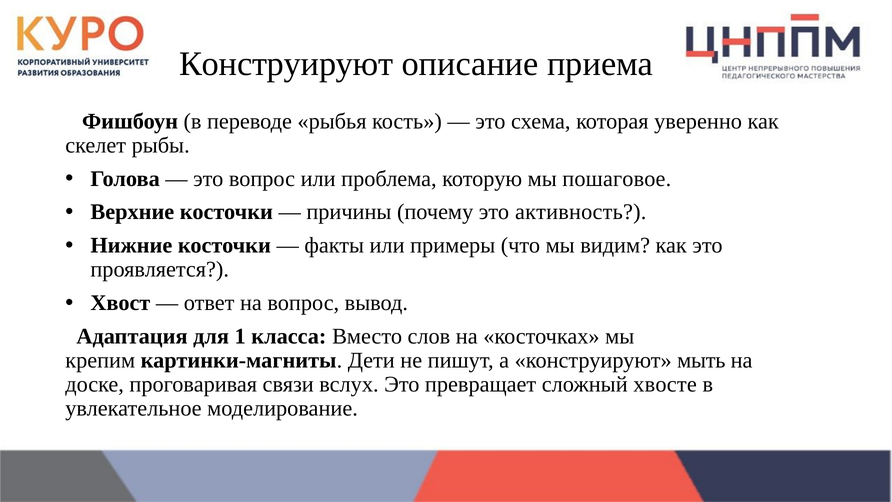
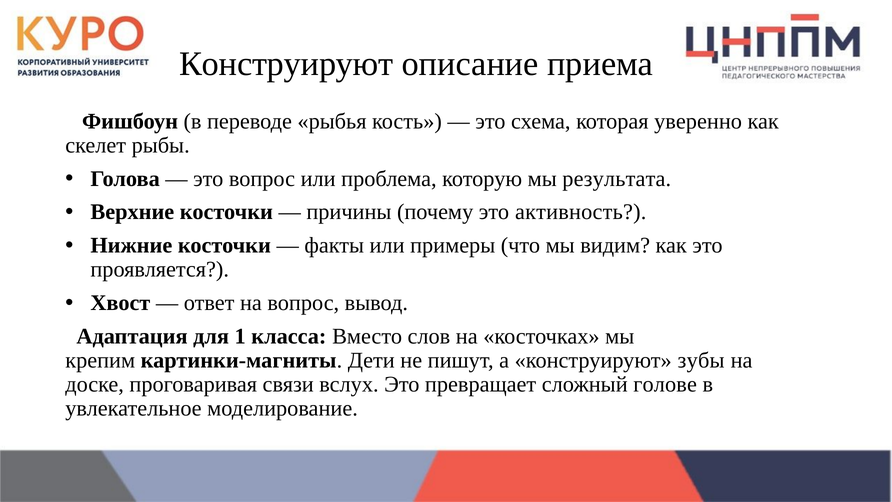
пошаговое: пошаговое -> результата
мыть: мыть -> зубы
хвосте: хвосте -> голове
